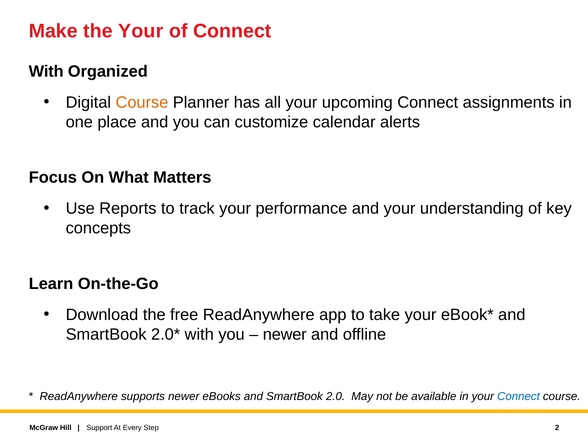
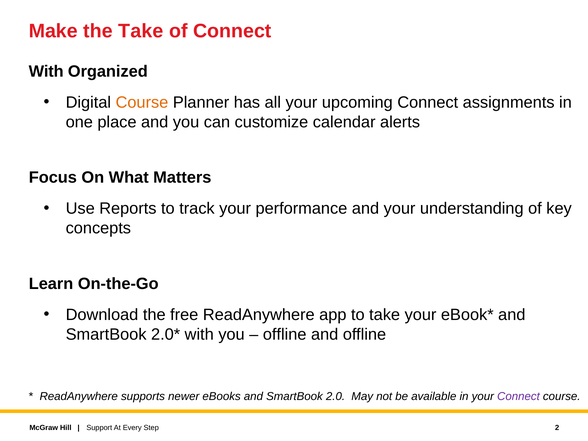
the Your: Your -> Take
newer at (285, 334): newer -> offline
Connect at (518, 396) colour: blue -> purple
